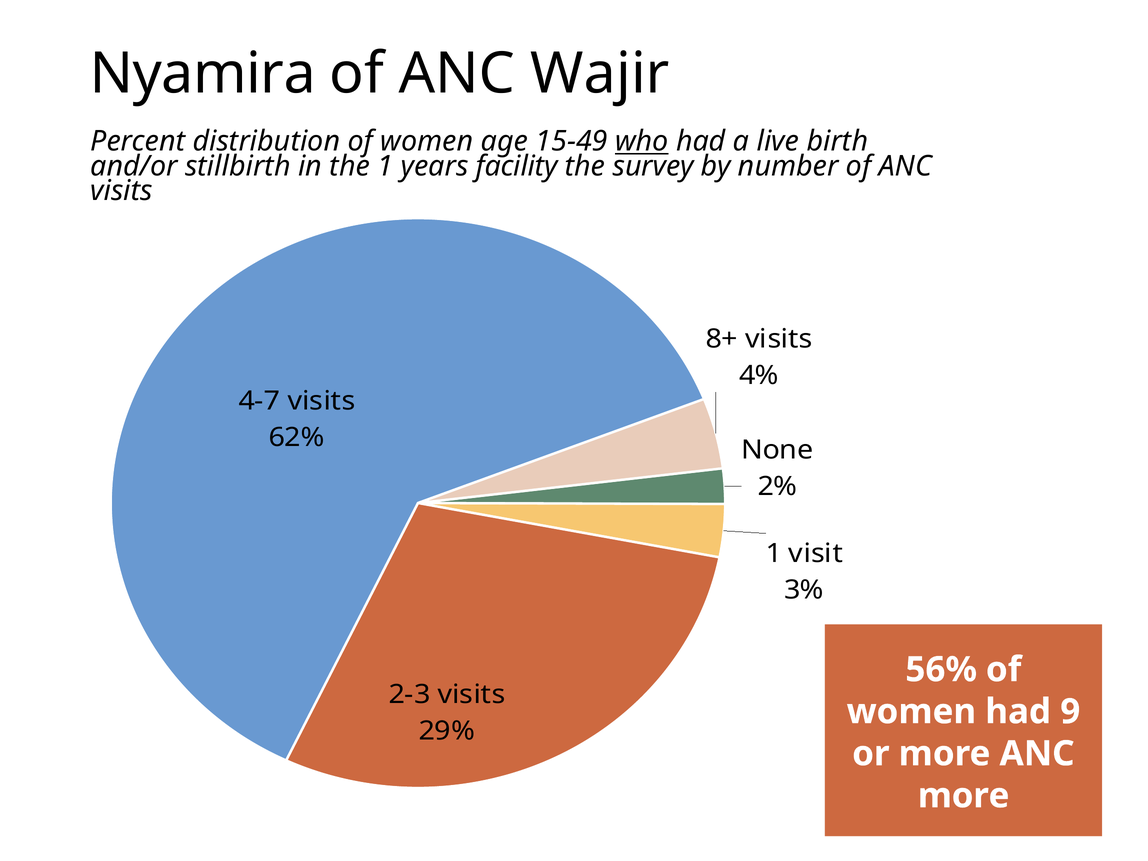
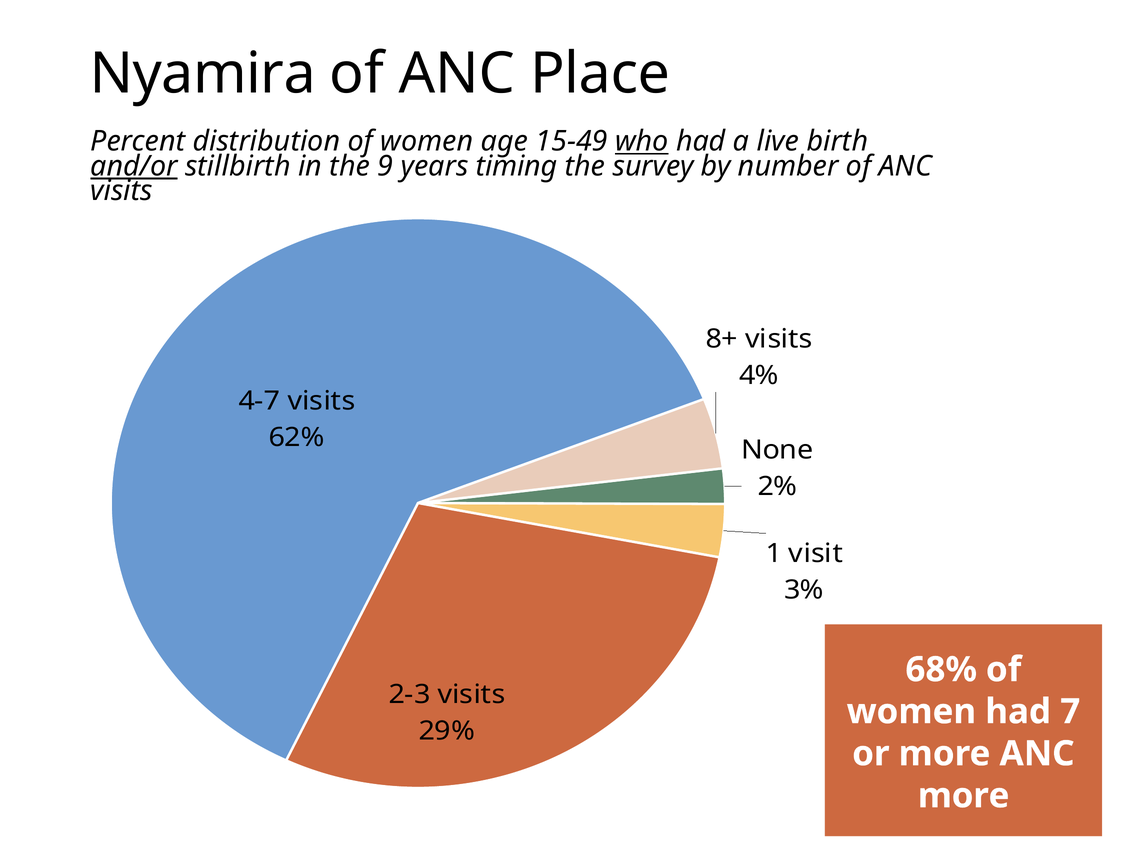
Wajir: Wajir -> Place
and/or underline: none -> present
the 1: 1 -> 9
facility: facility -> timing
56%: 56% -> 68%
9: 9 -> 7
